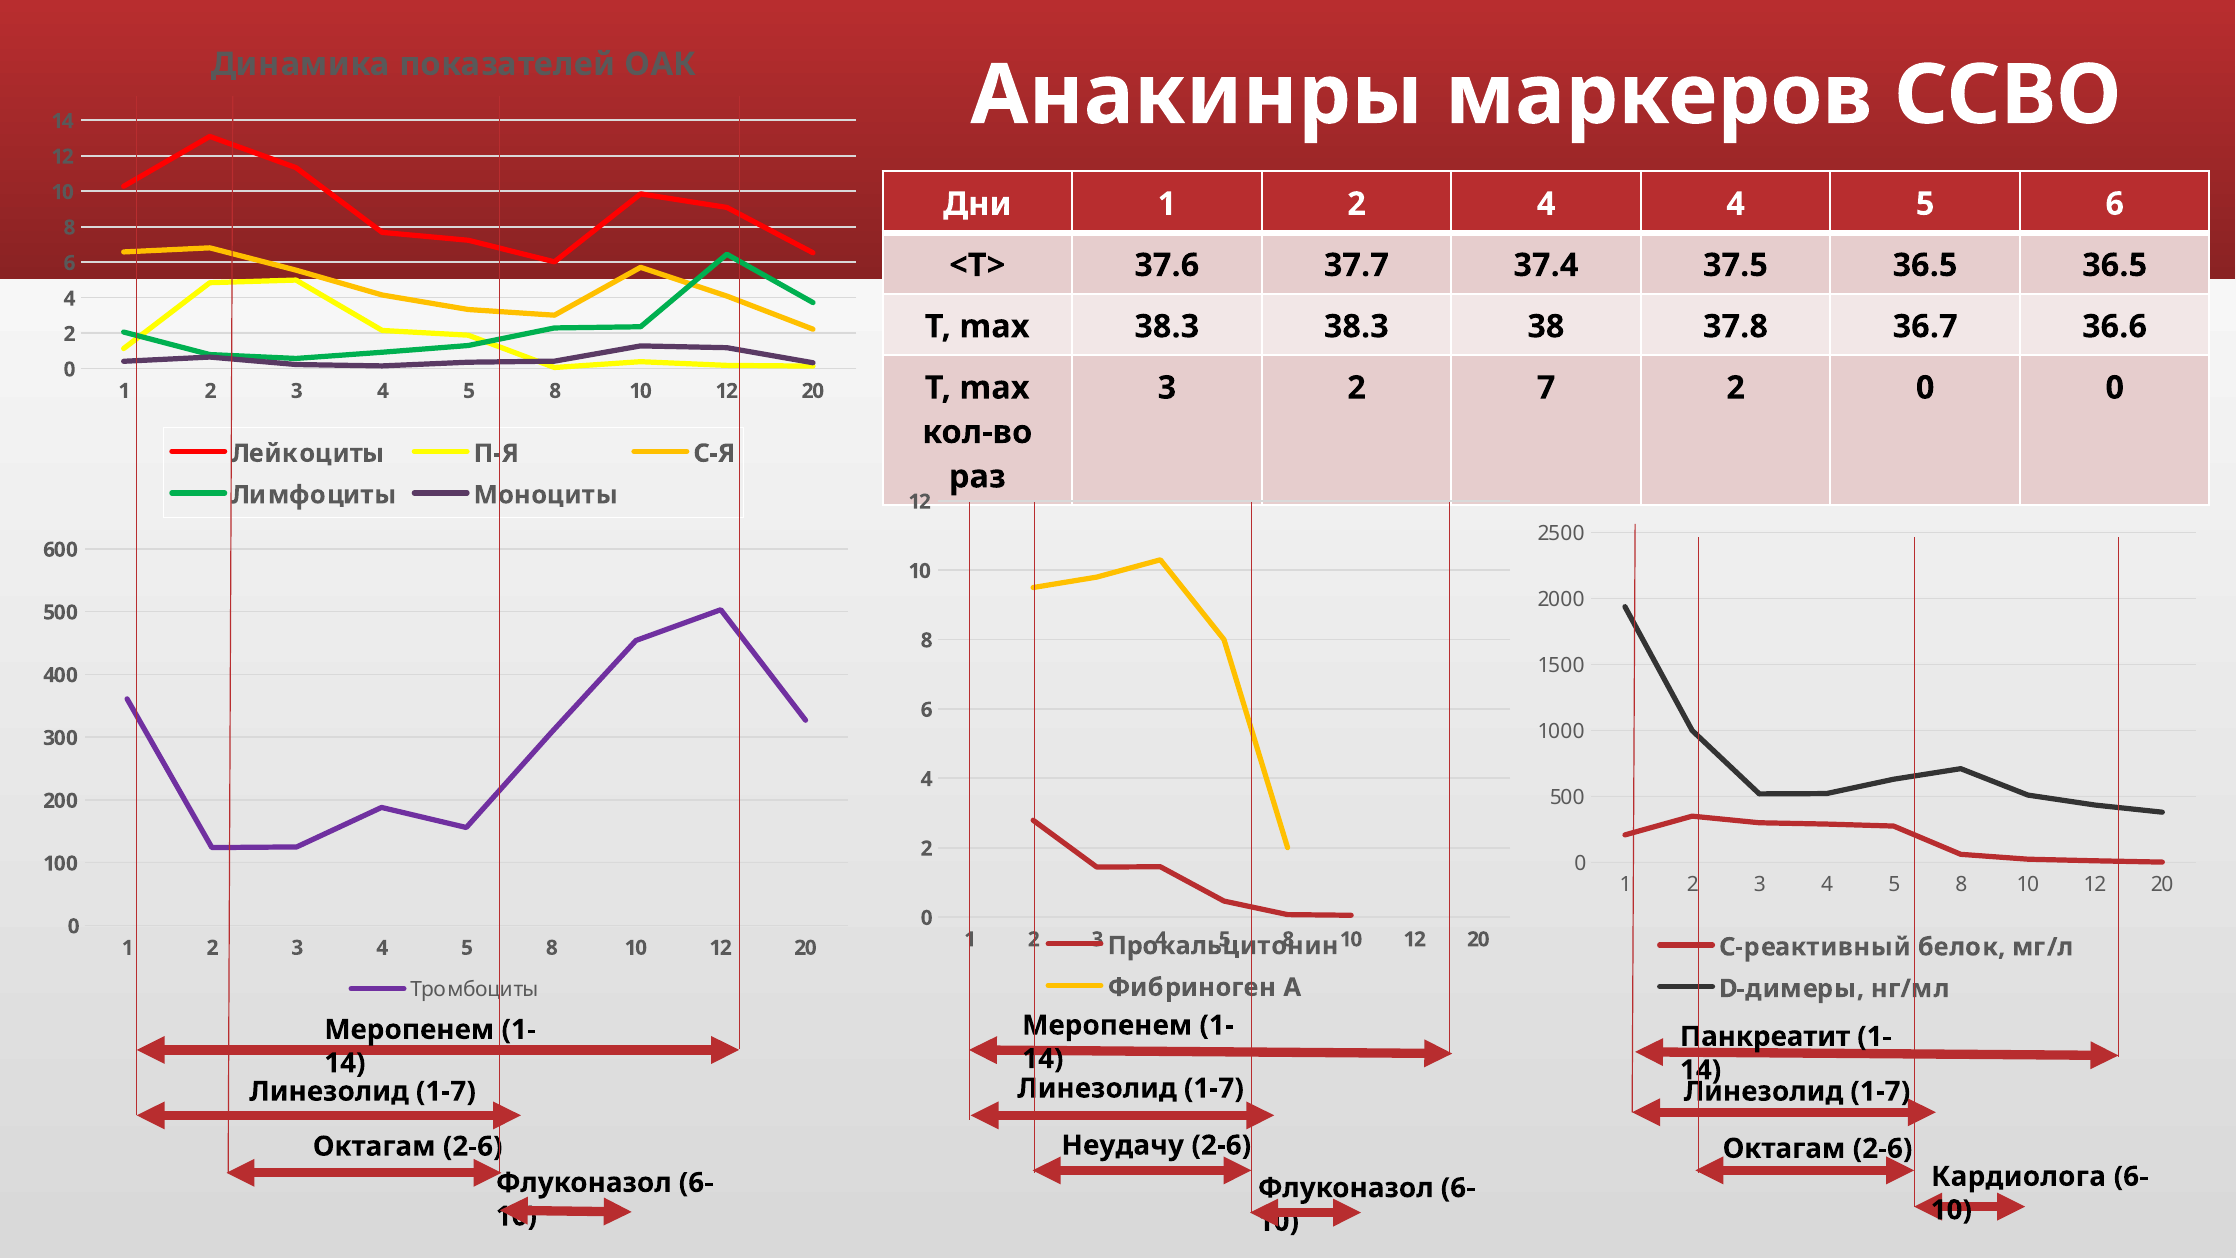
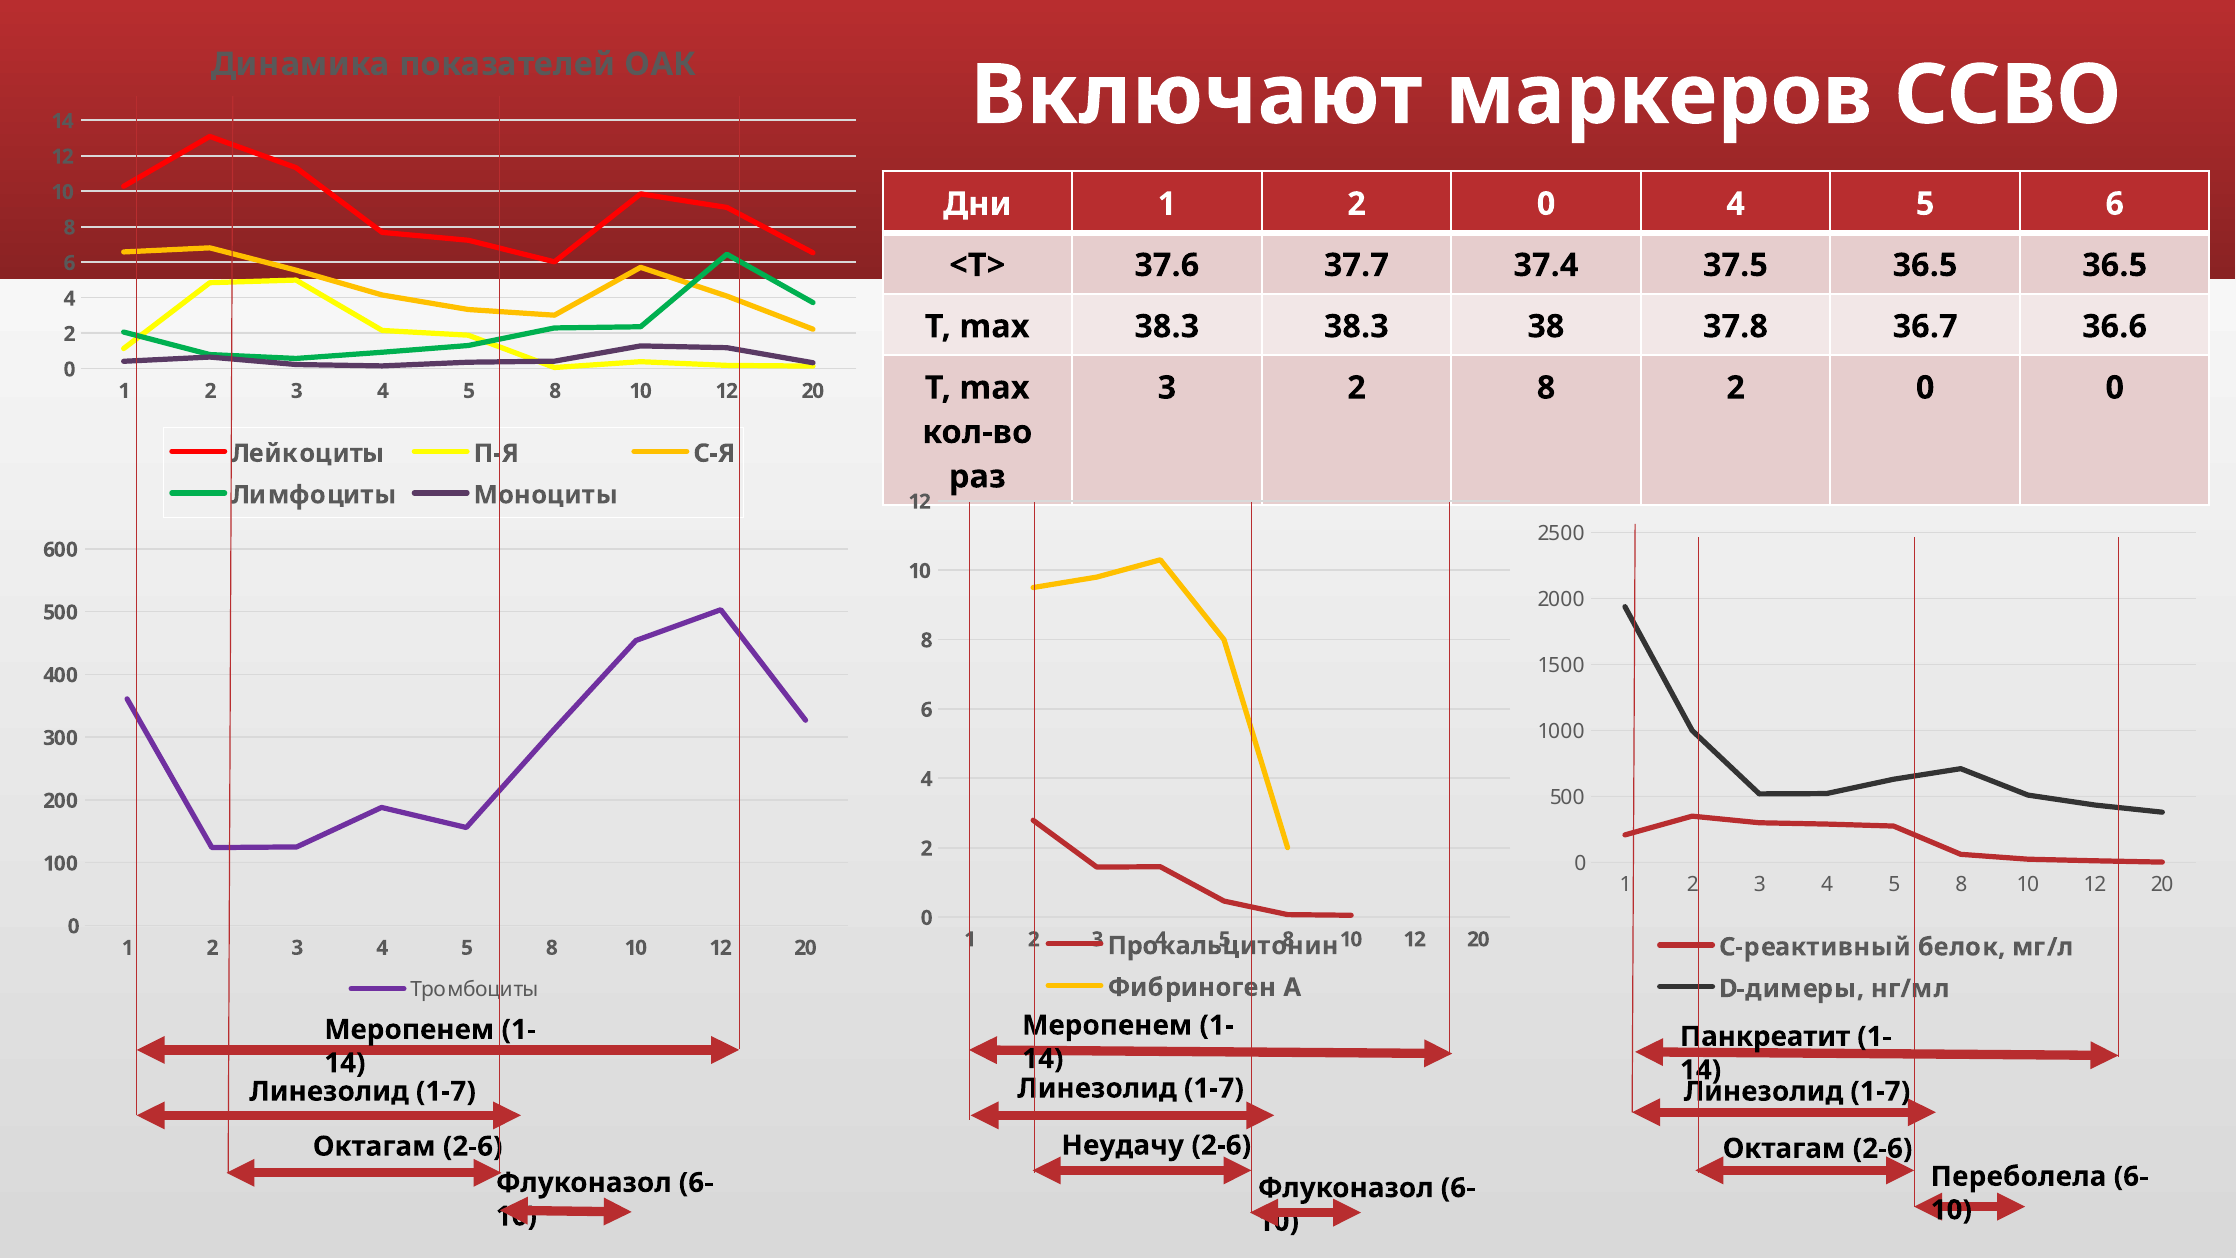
Анакинры: Анакинры -> Включают
1 2 4: 4 -> 0
2 7: 7 -> 8
Кардиолога: Кардиолога -> Переболела
